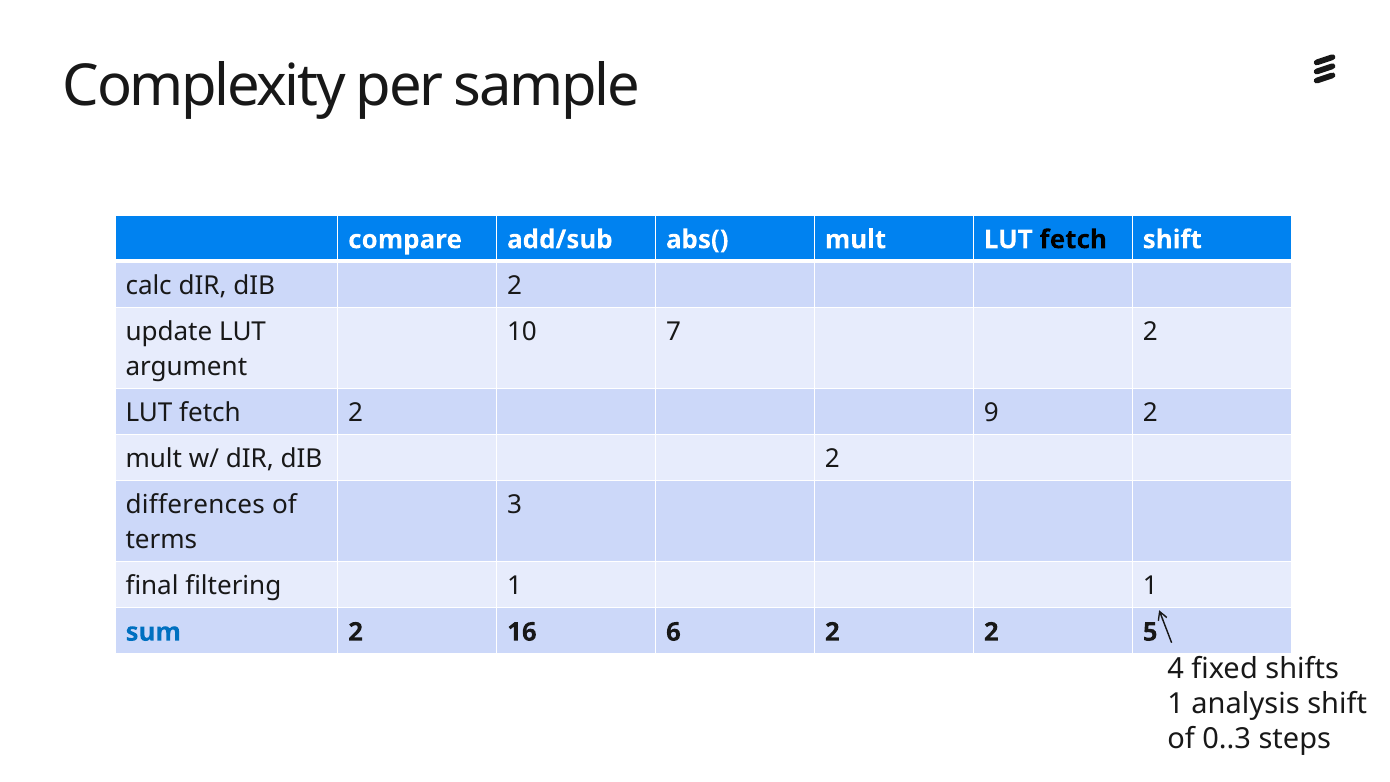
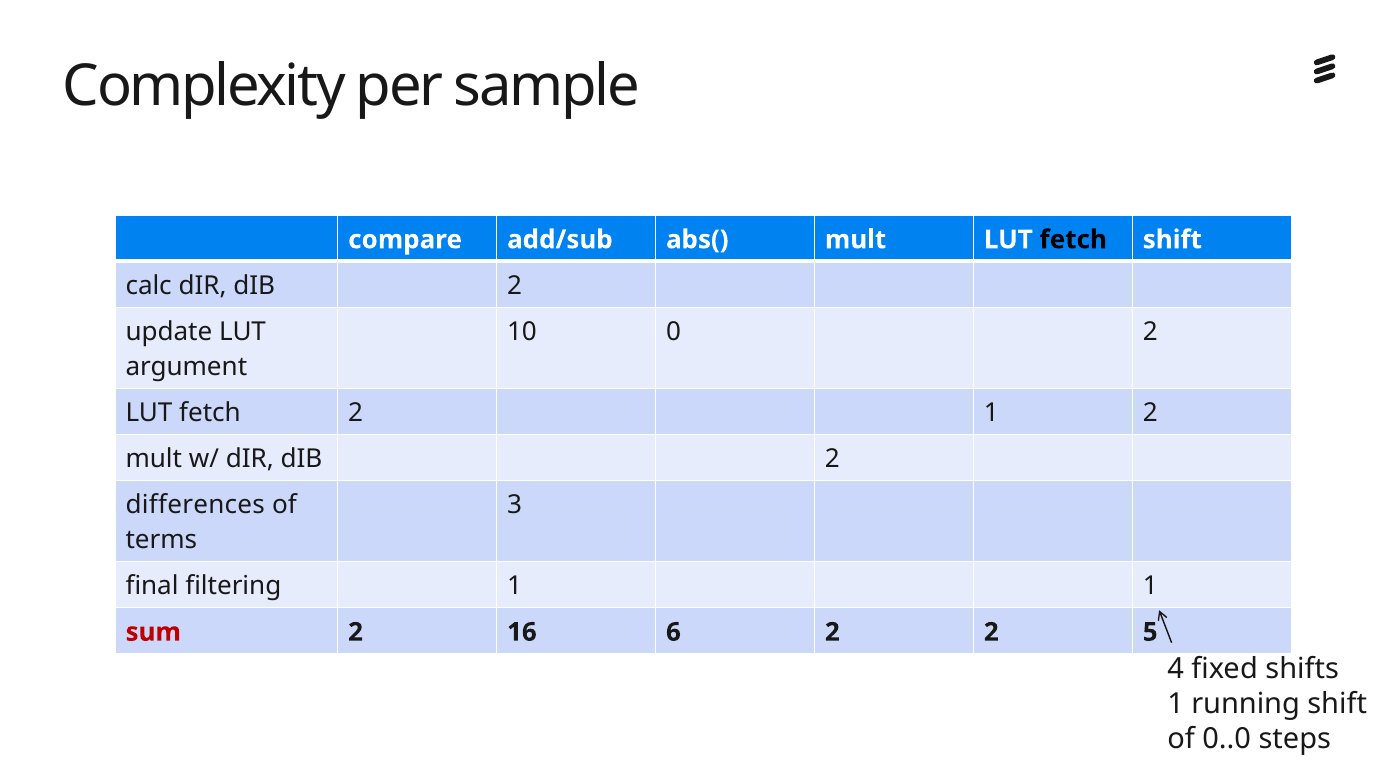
7: 7 -> 0
2 9: 9 -> 1
sum colour: blue -> red
analysis: analysis -> running
0..3: 0..3 -> 0..0
